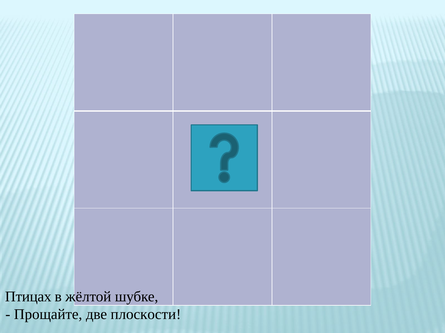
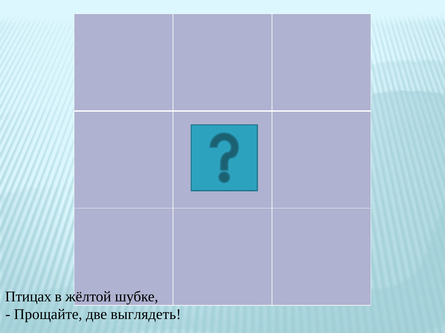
плоскости: плоскости -> выглядеть
